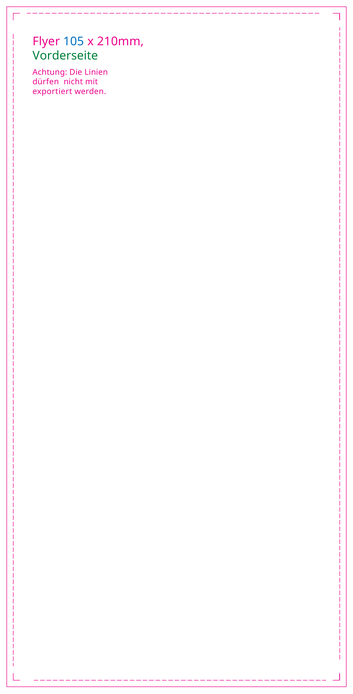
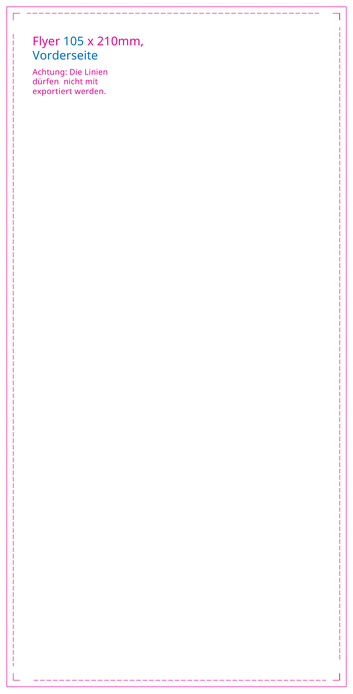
Vorderseite colour: green -> blue
